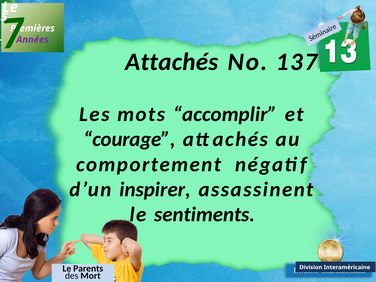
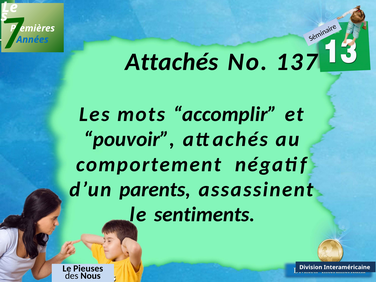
Années colour: purple -> blue
courage: courage -> pouvoir
inspirer: inspirer -> parents
Parents: Parents -> Pieuses
Mort: Mort -> Nous
